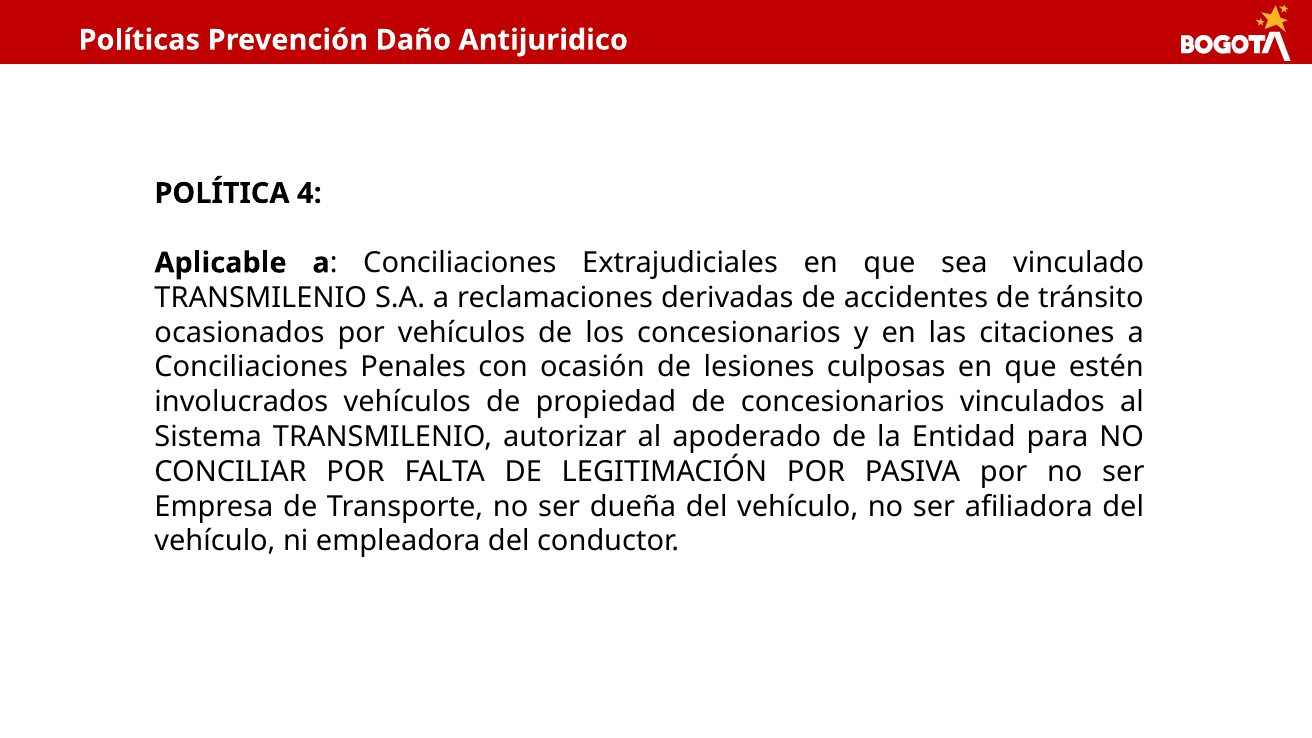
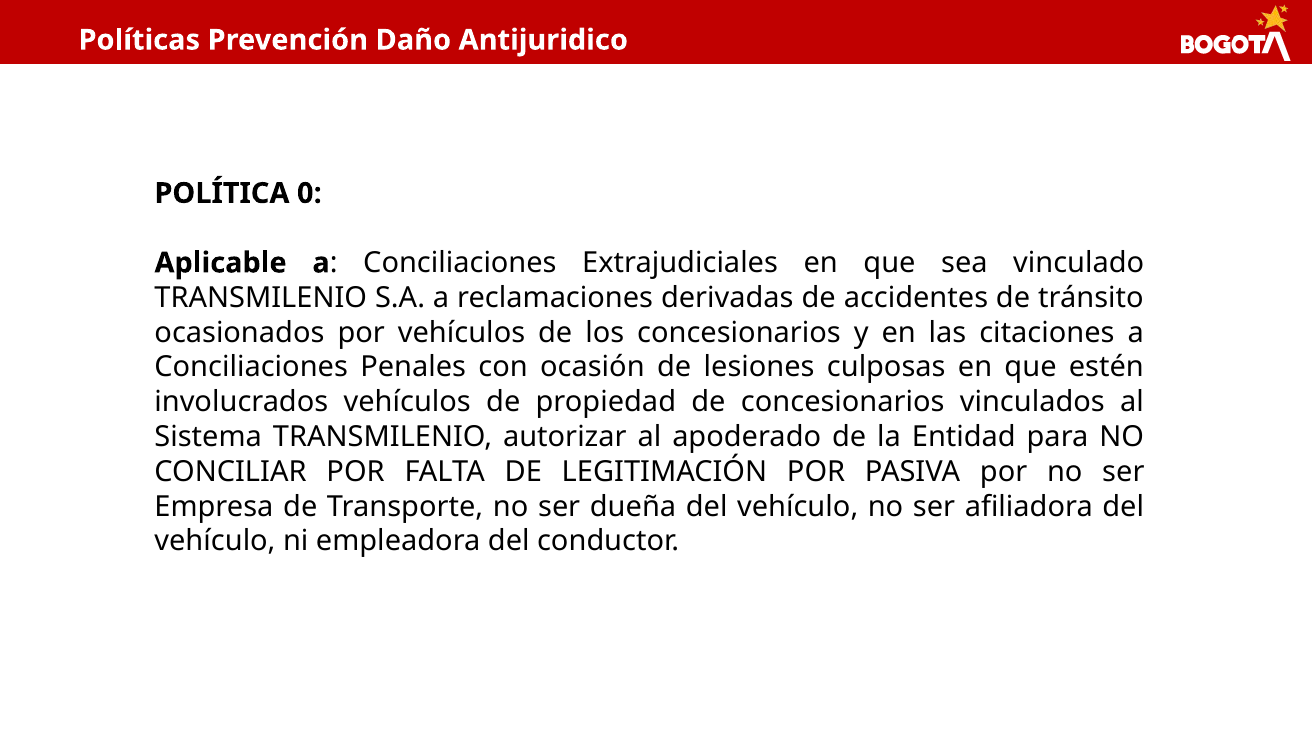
4: 4 -> 0
